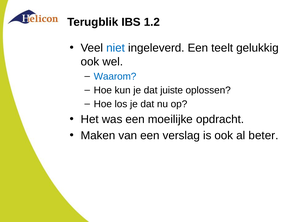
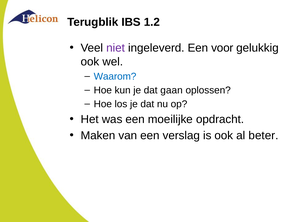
niet colour: blue -> purple
teelt: teelt -> voor
juiste: juiste -> gaan
